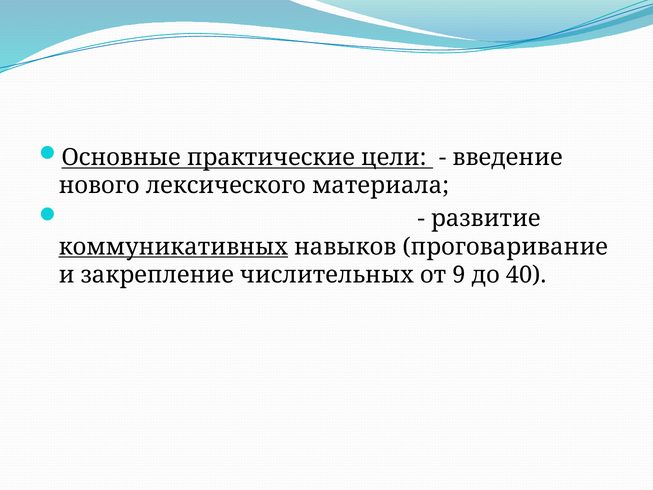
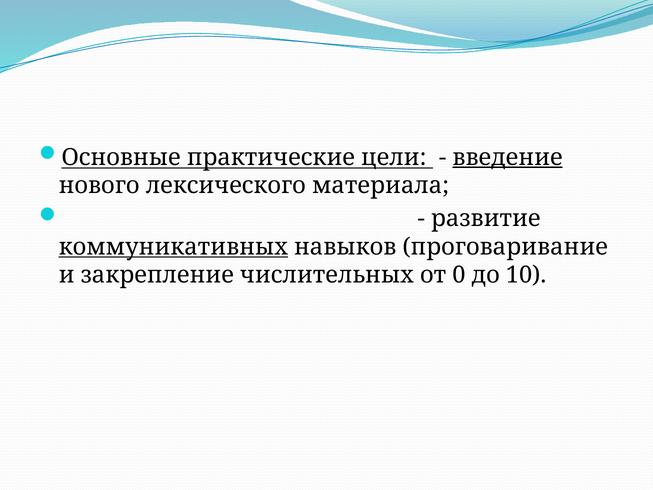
введение underline: none -> present
9: 9 -> 0
40: 40 -> 10
